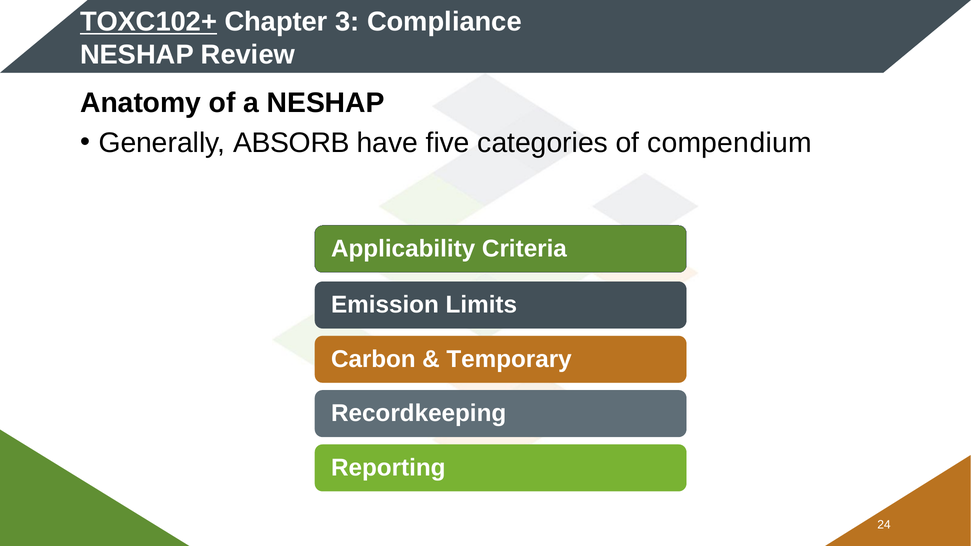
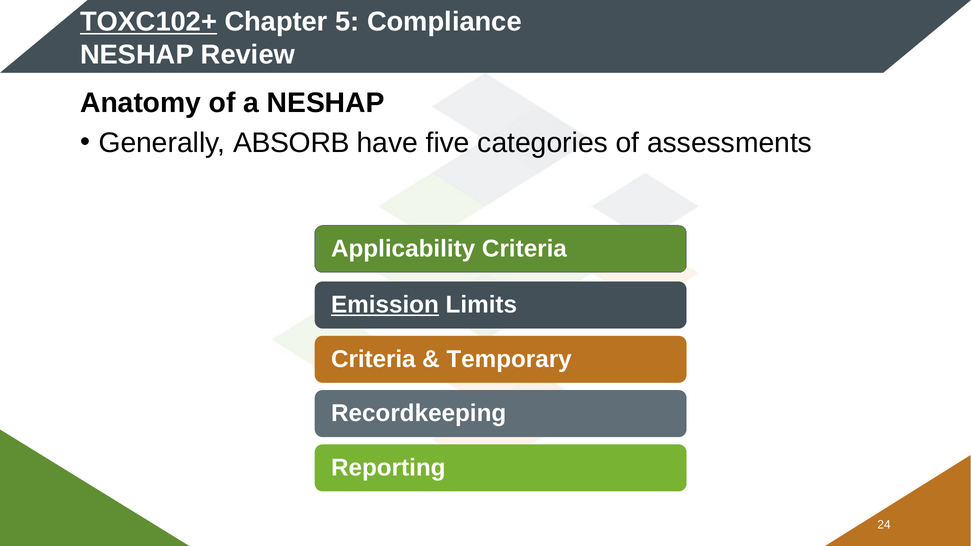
3: 3 -> 5
compendium: compendium -> assessments
Emission underline: none -> present
Carbon at (373, 359): Carbon -> Criteria
